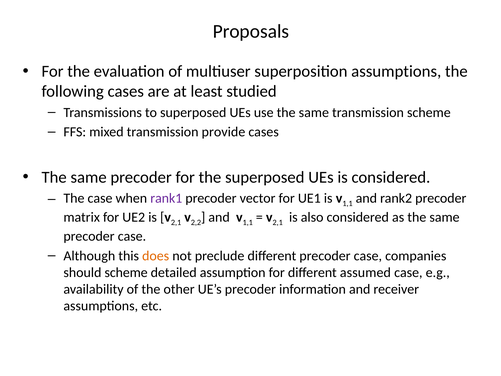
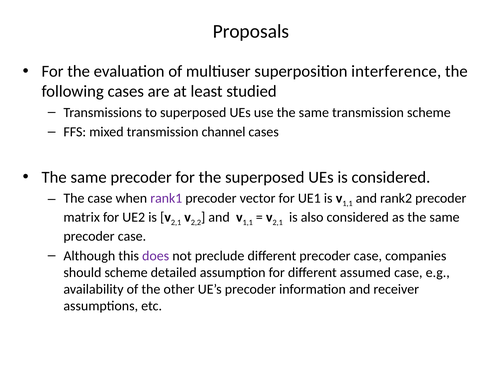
superposition assumptions: assumptions -> interference
provide: provide -> channel
does colour: orange -> purple
